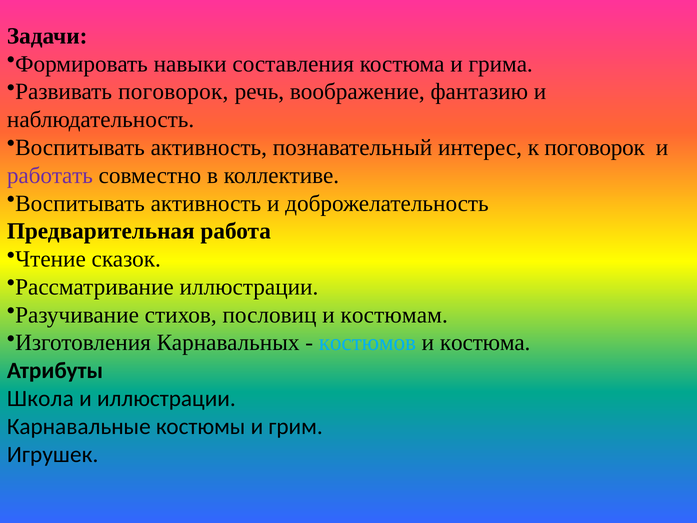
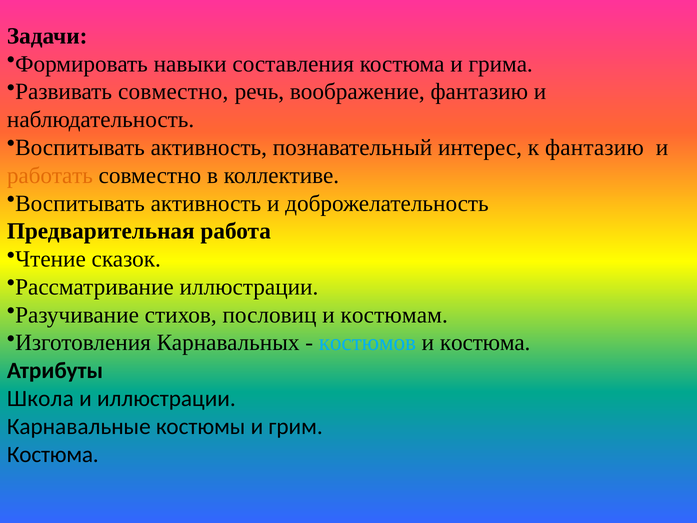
Развивать поговорок: поговорок -> совместно
к поговорок: поговорок -> фантазию
работать colour: purple -> orange
Игрушек at (53, 454): Игрушек -> Костюма
